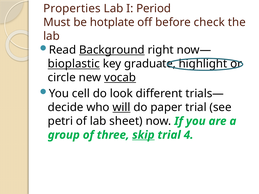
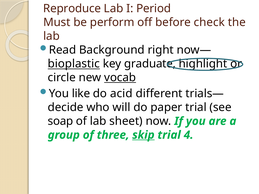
Properties: Properties -> Reproduce
hotplate: hotplate -> perform
Background underline: present -> none
cell: cell -> like
look: look -> acid
will underline: present -> none
petri: petri -> soap
